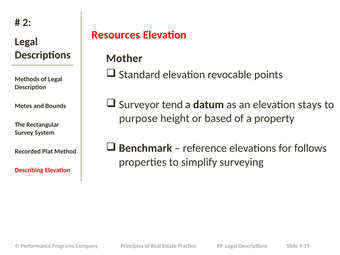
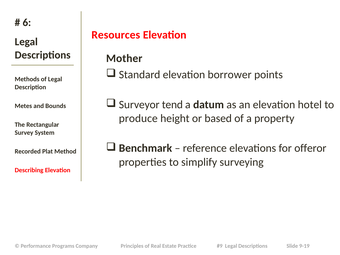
2: 2 -> 6
revocable: revocable -> borrower
stays: stays -> hotel
purpose: purpose -> produce
follows: follows -> offeror
